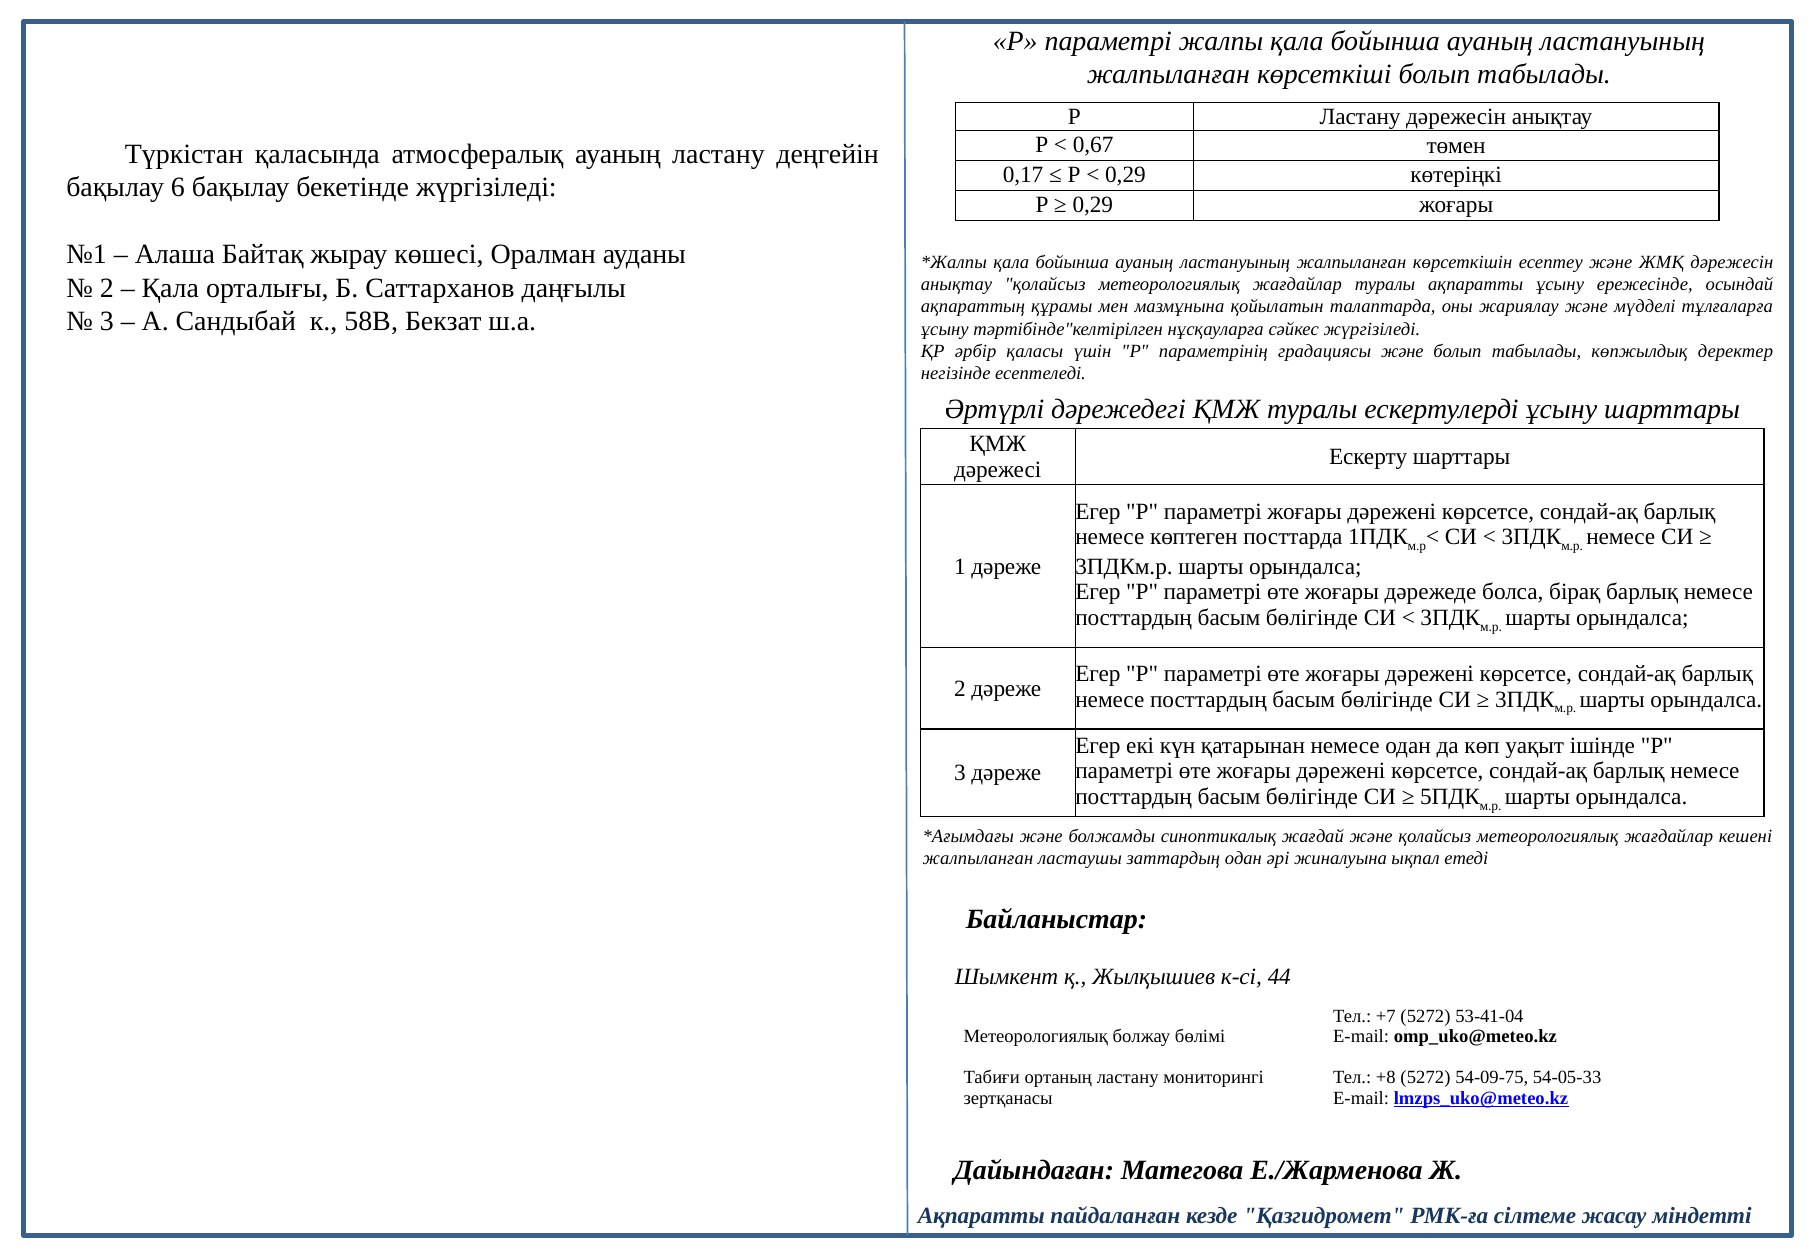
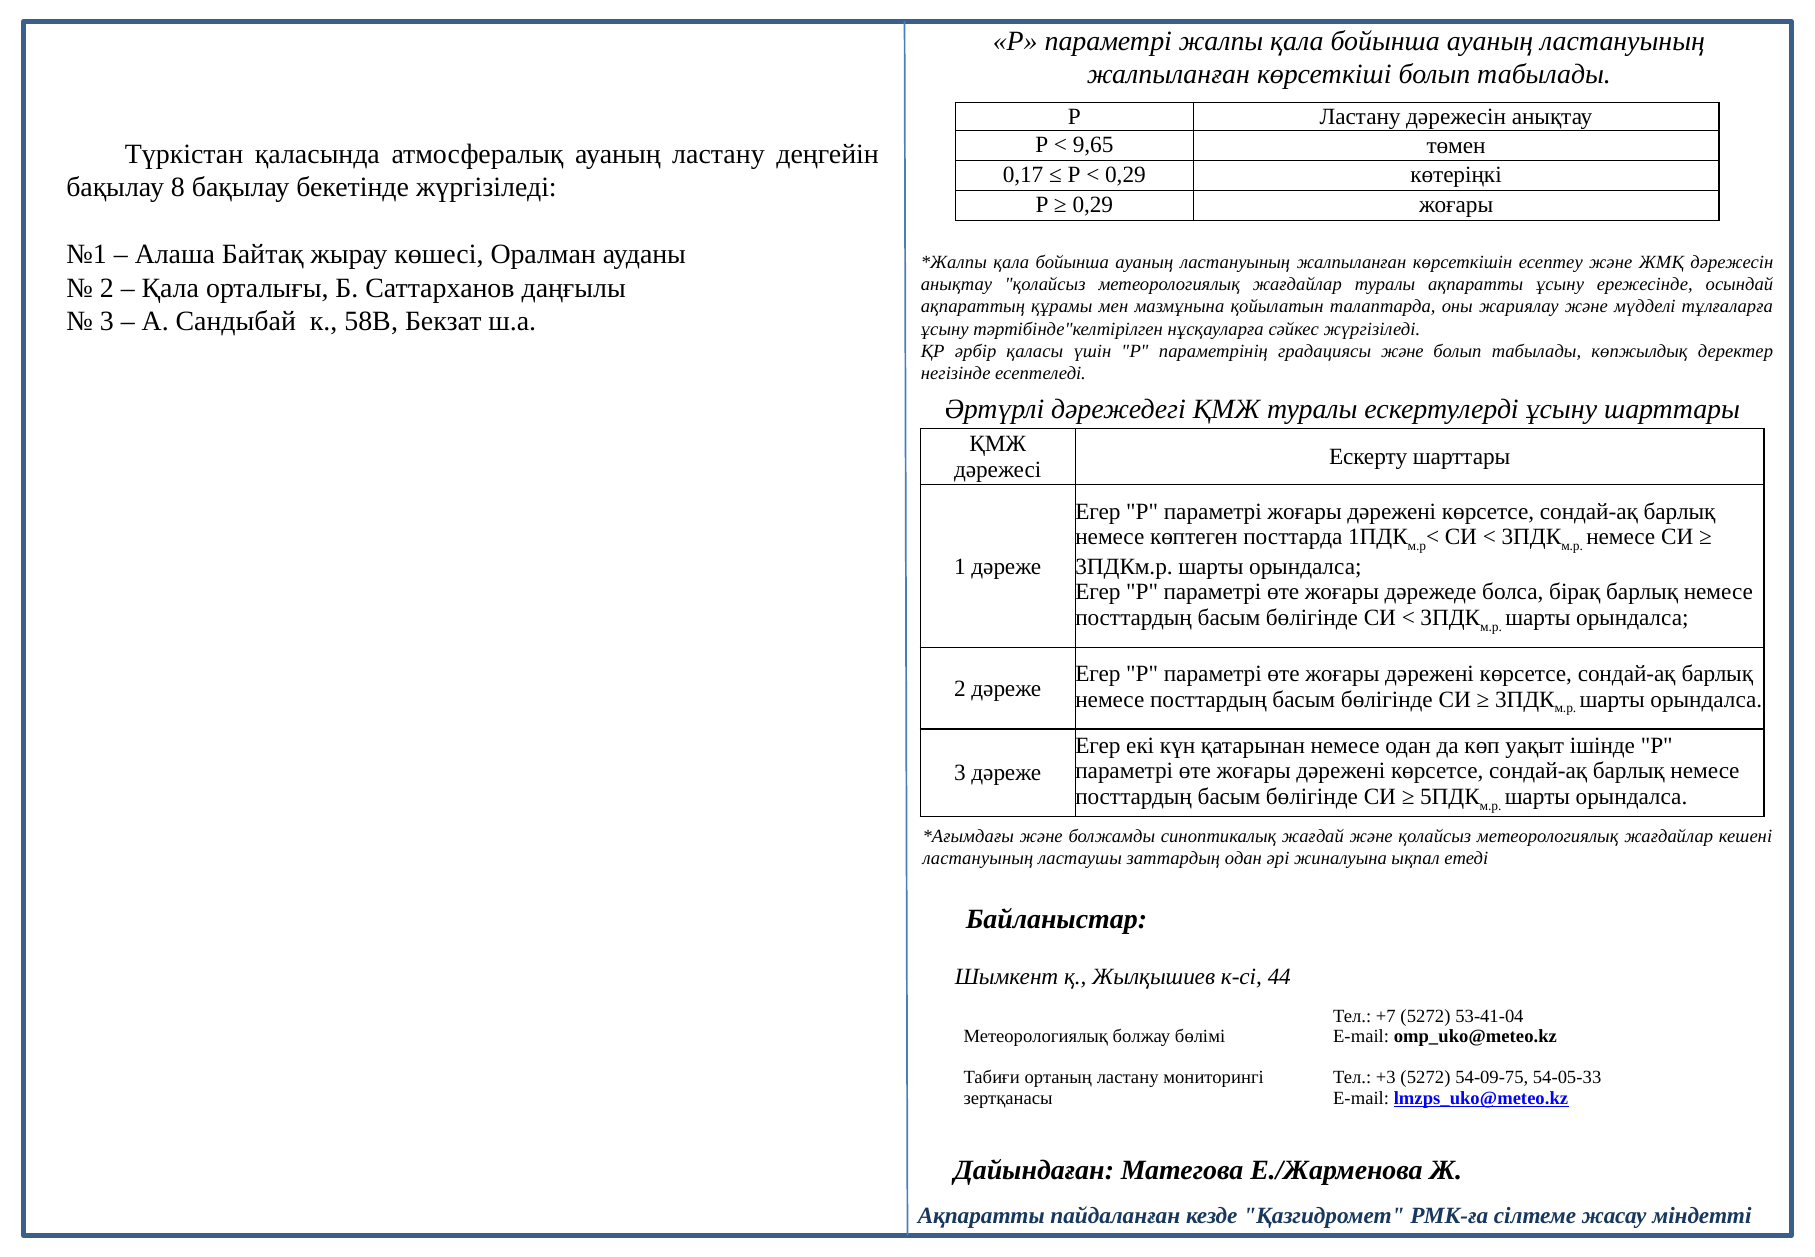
0,67: 0,67 -> 9,65
6: 6 -> 8
жалпыланған at (978, 858): жалпыланған -> ластануының
+8: +8 -> +3
